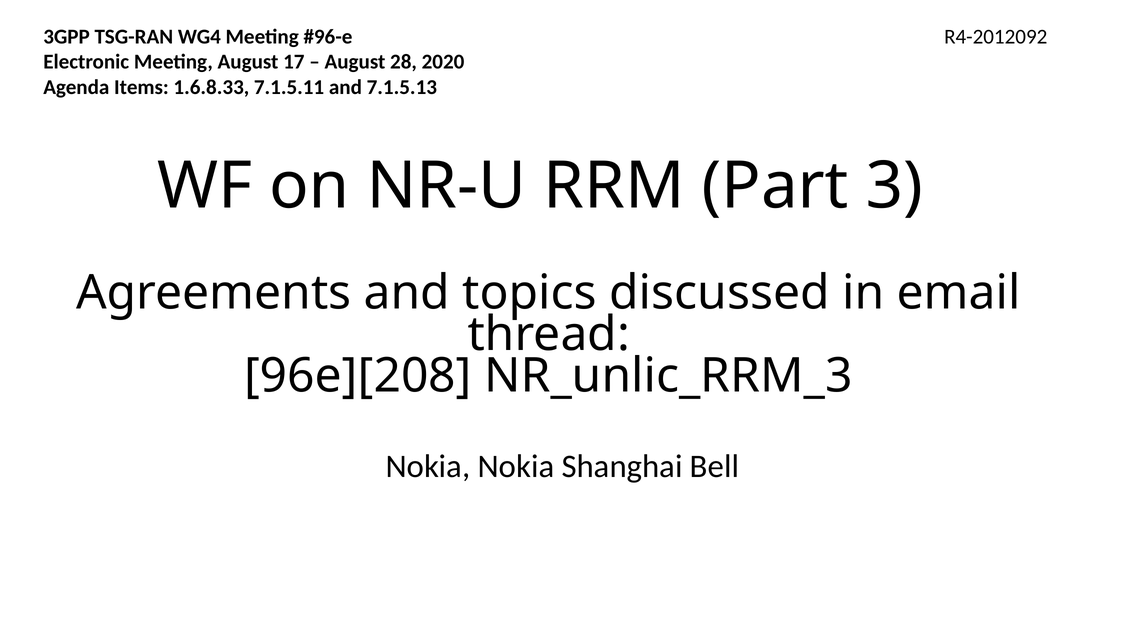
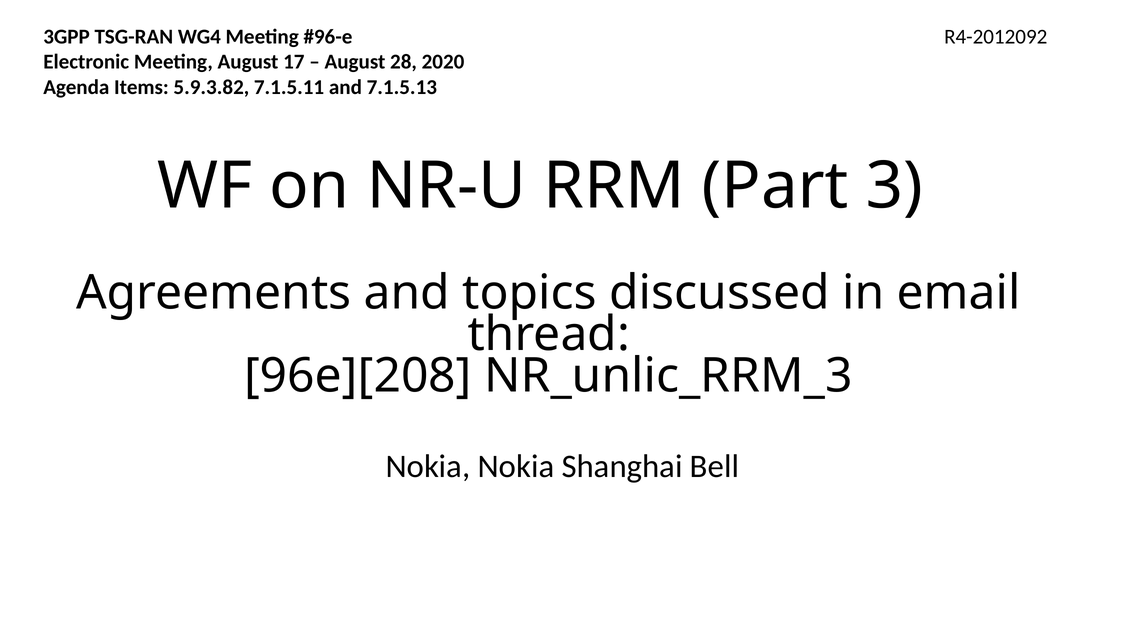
1.6.8.33: 1.6.8.33 -> 5.9.3.82
